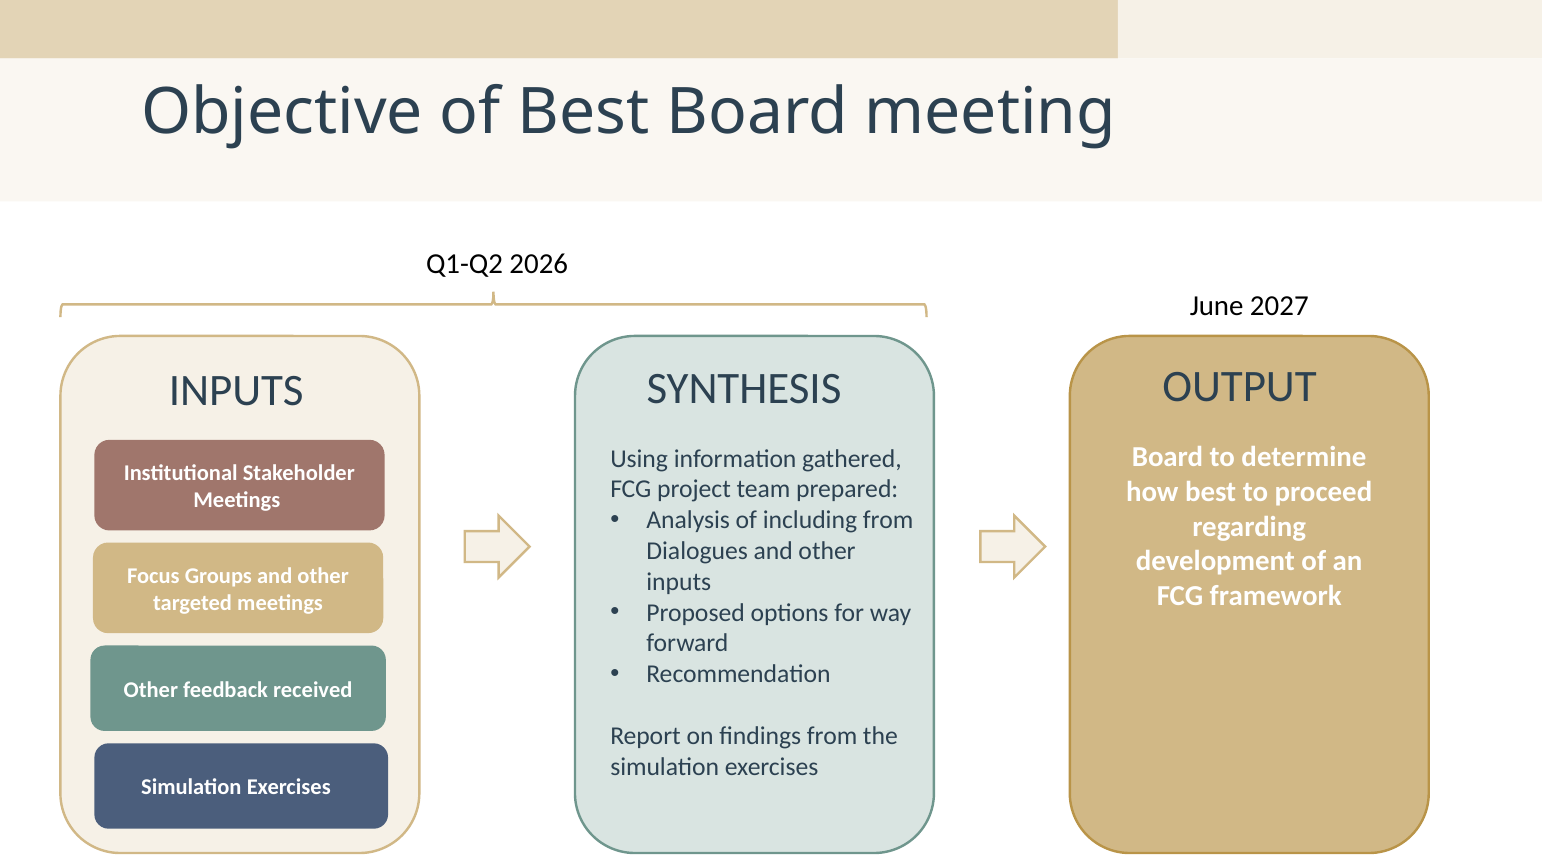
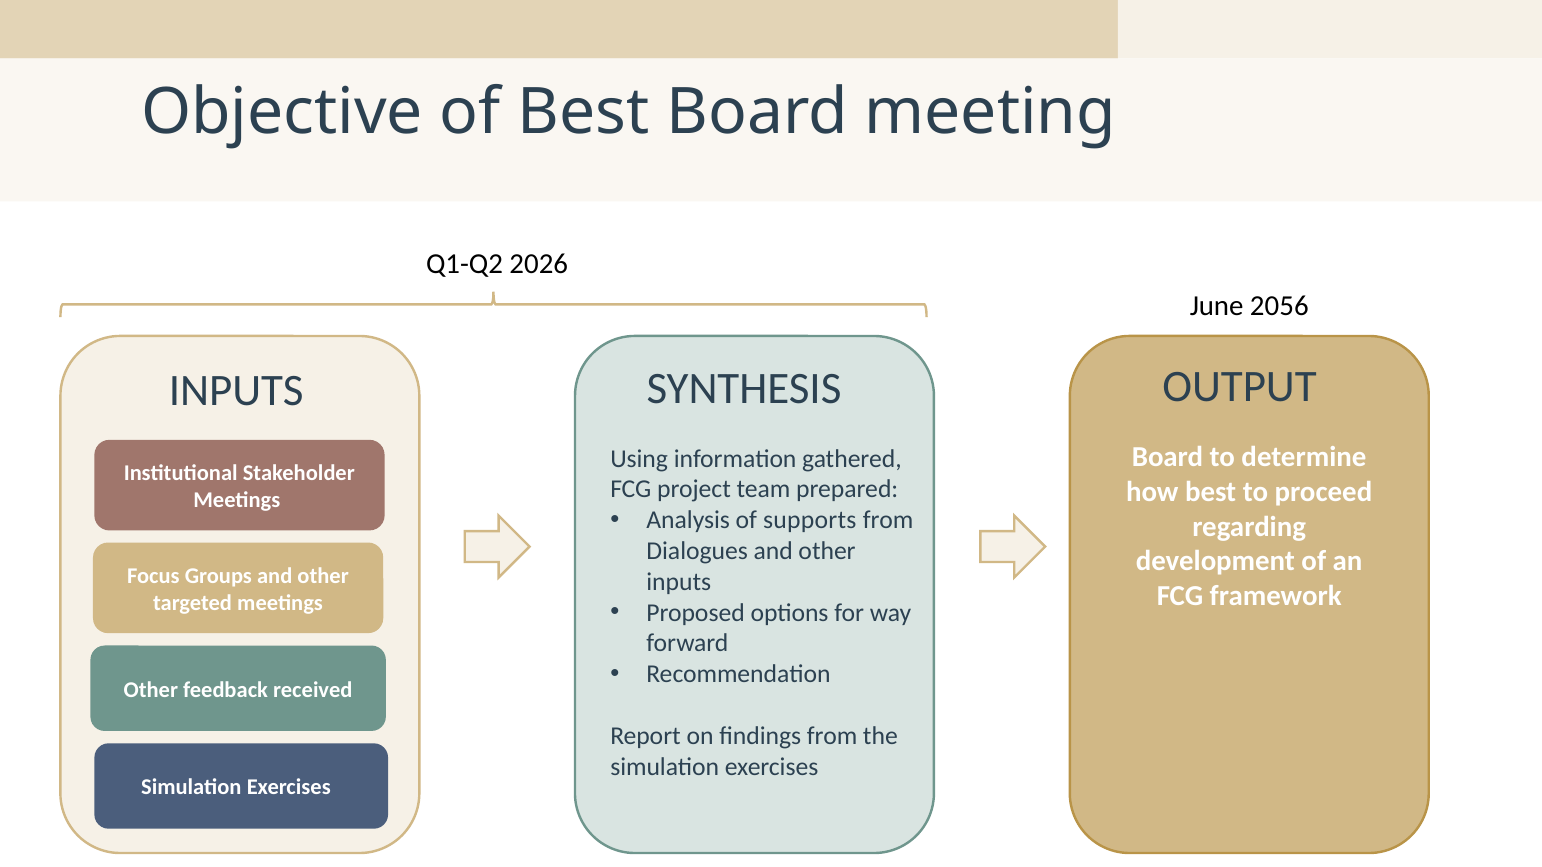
2027: 2027 -> 2056
including: including -> supports
